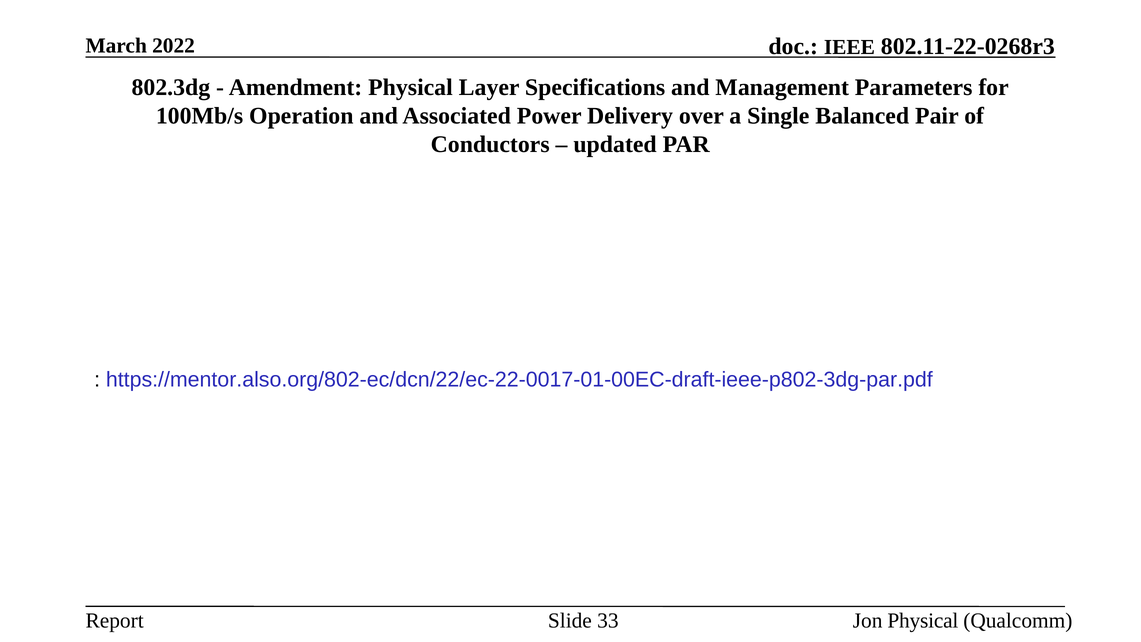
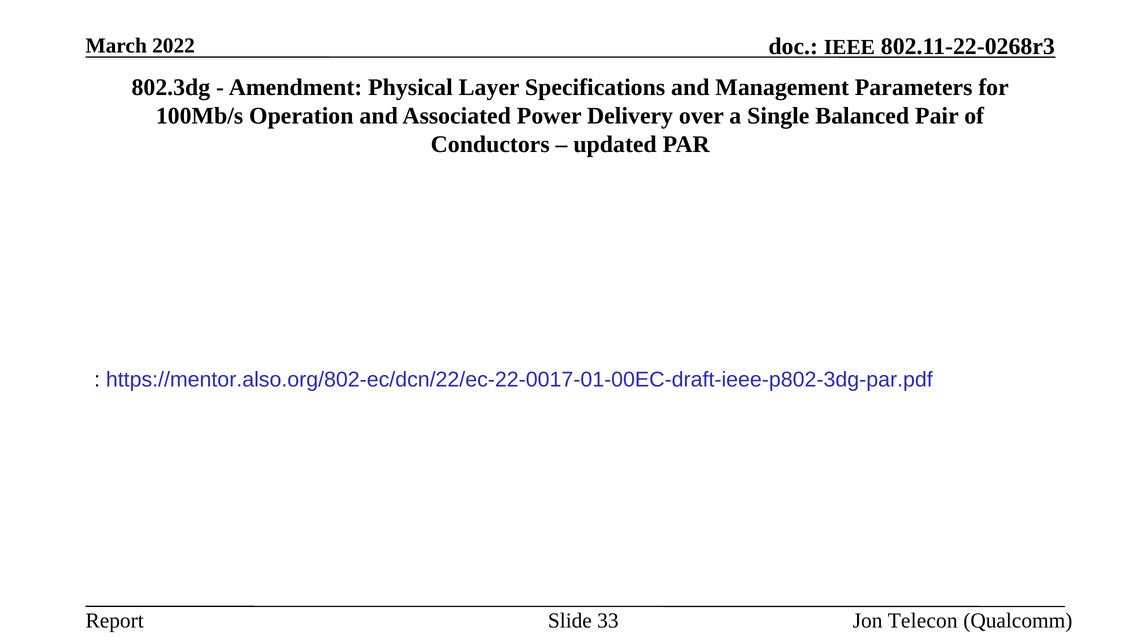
Jon Physical: Physical -> Telecon
